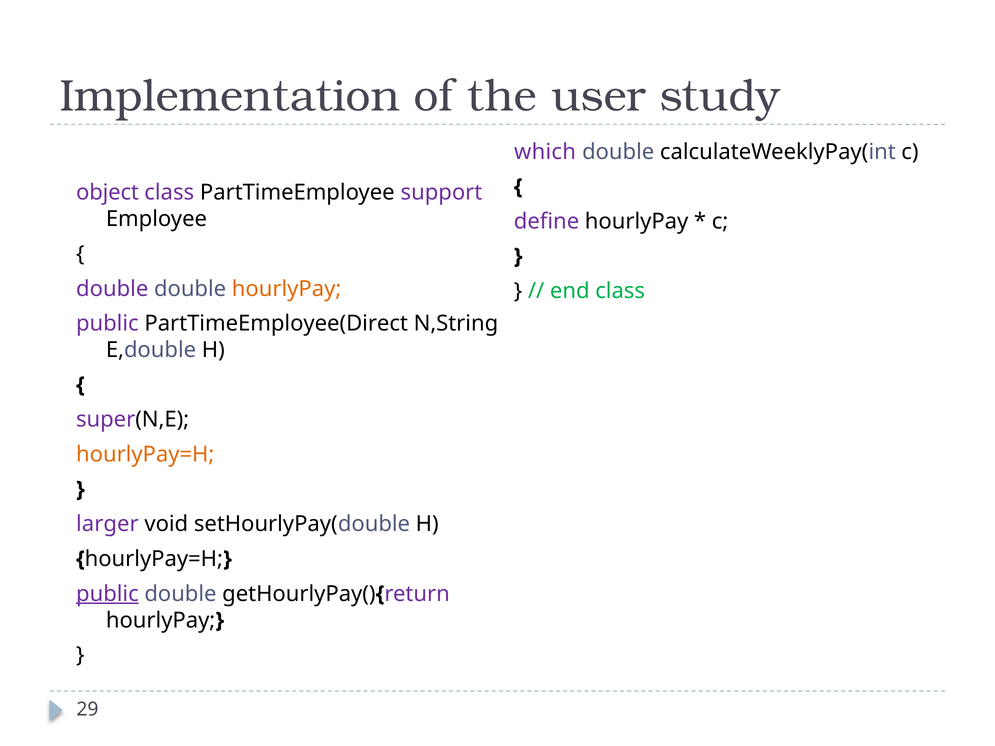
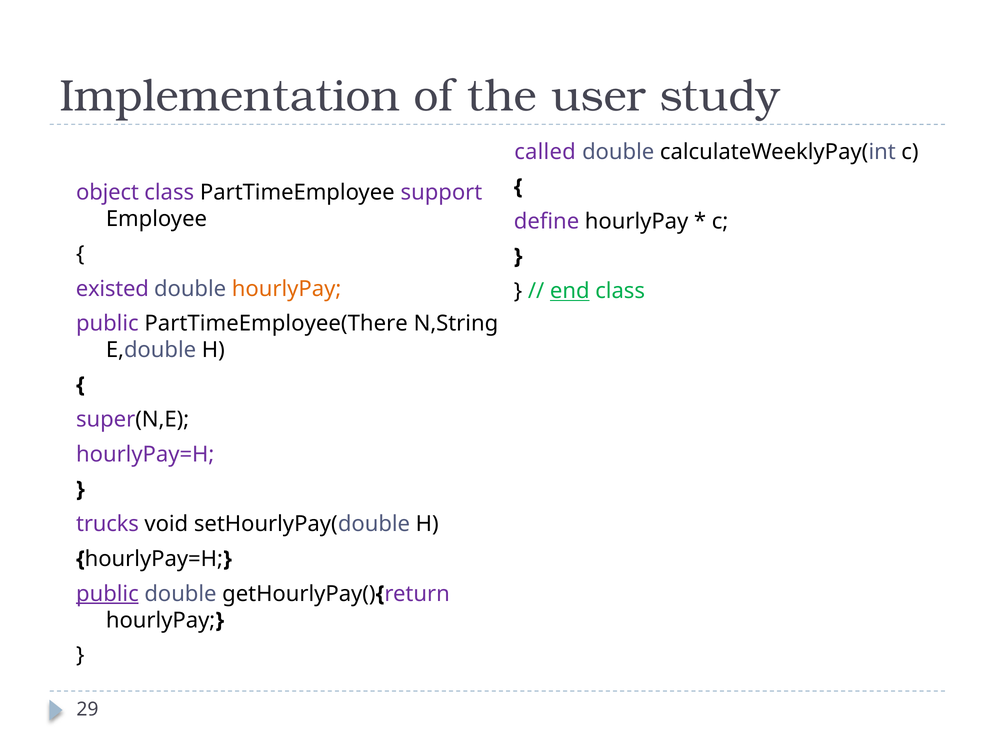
which: which -> called
double at (112, 289): double -> existed
end underline: none -> present
PartTimeEmployee(Direct: PartTimeEmployee(Direct -> PartTimeEmployee(There
hourlyPay=H at (145, 455) colour: orange -> purple
larger: larger -> trucks
